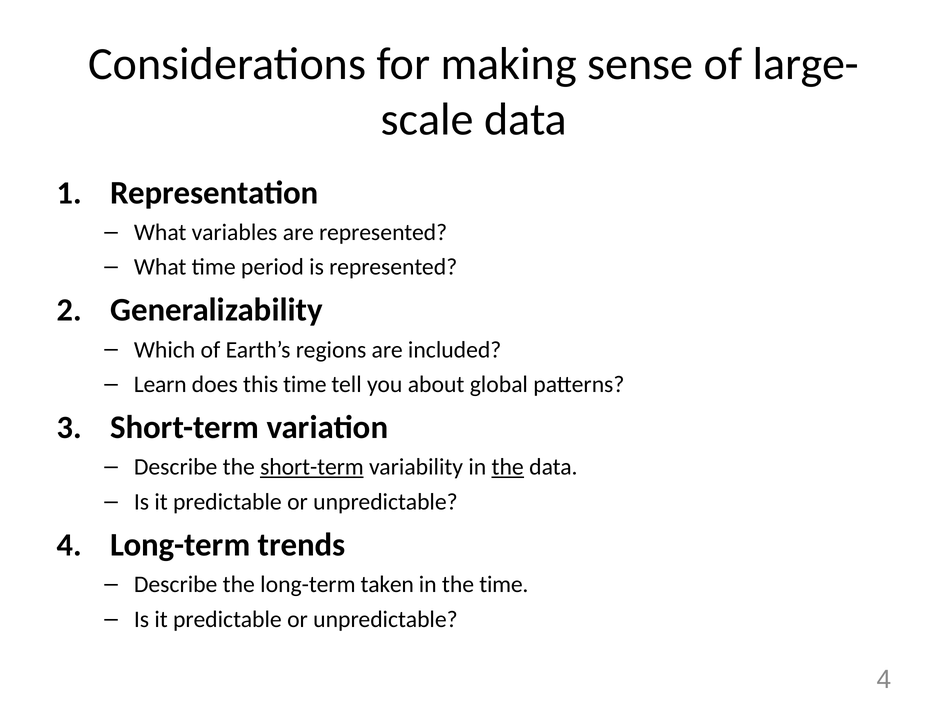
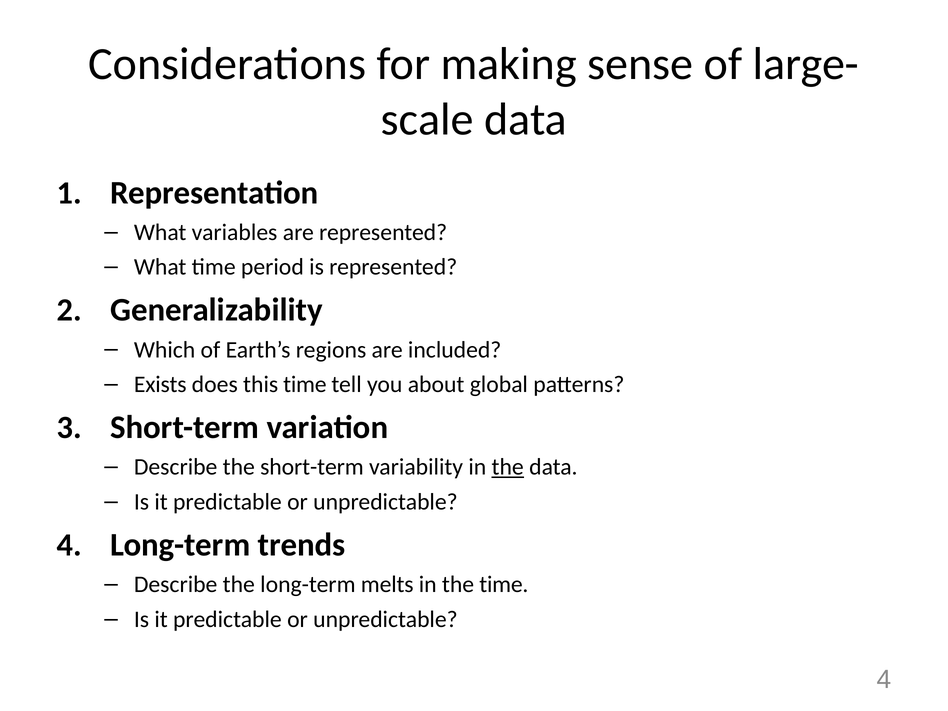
Learn: Learn -> Exists
short-term at (312, 467) underline: present -> none
taken: taken -> melts
